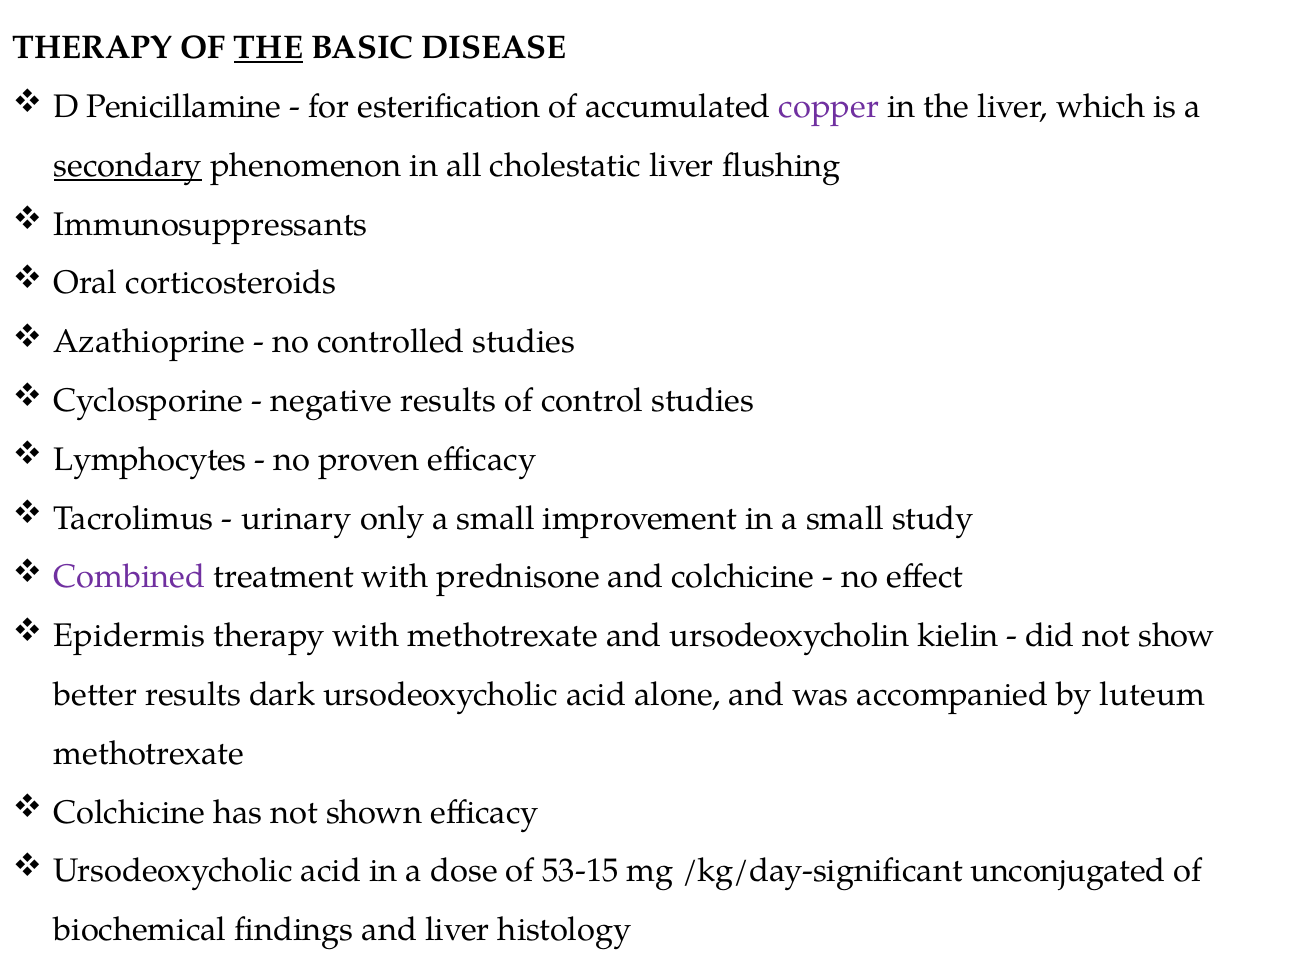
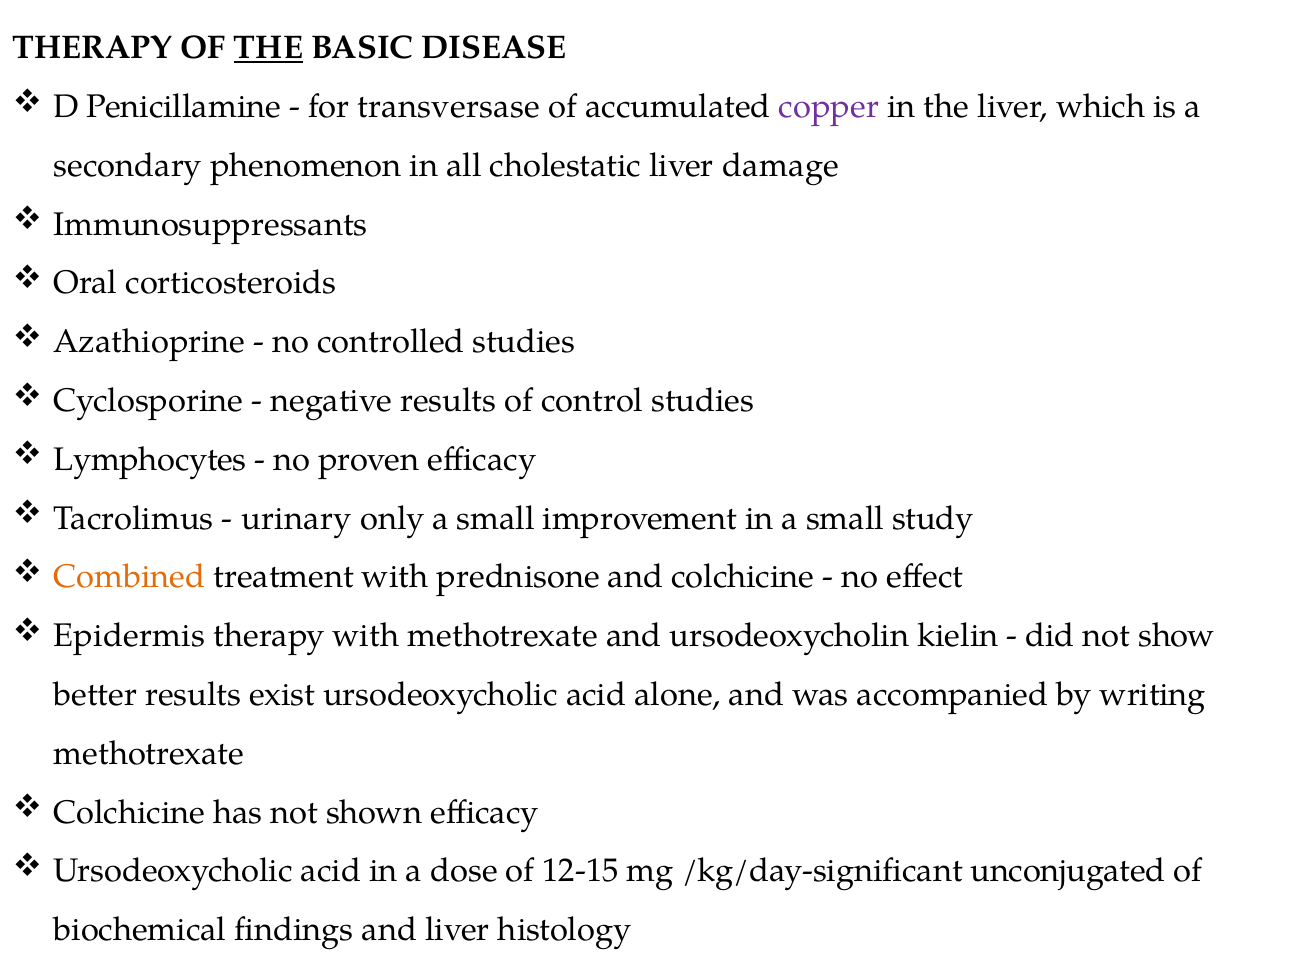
esterification: esterification -> transversase
secondary underline: present -> none
flushing: flushing -> damage
Combined colour: purple -> orange
dark: dark -> exist
luteum: luteum -> writing
53-15: 53-15 -> 12-15
